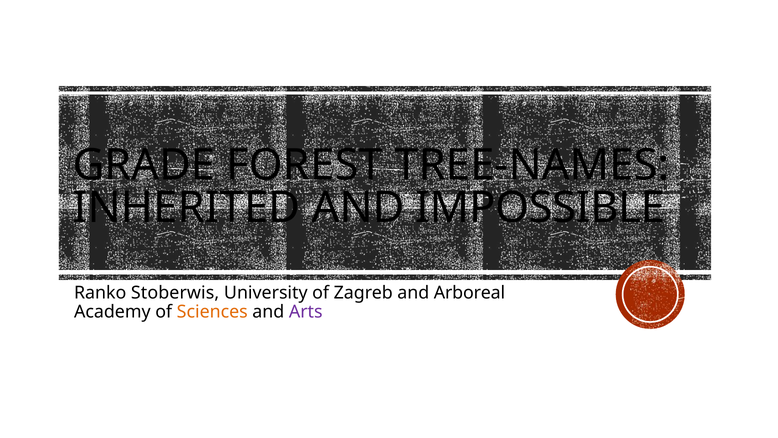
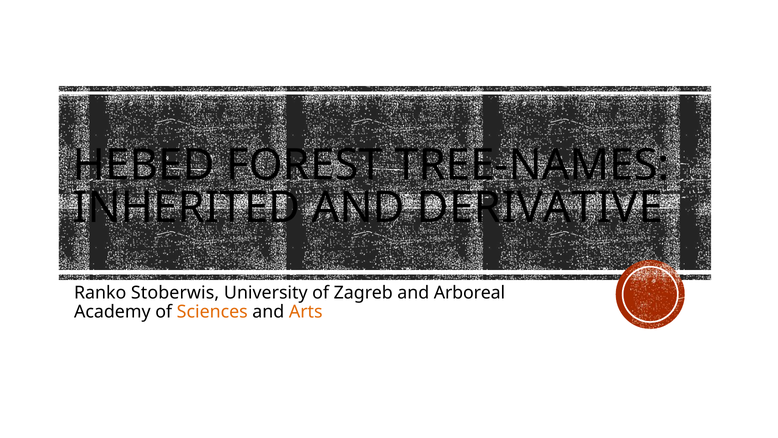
GRADE: GRADE -> HEBED
IMPOSSIBLE: IMPOSSIBLE -> DERIVATIVE
Arts colour: purple -> orange
